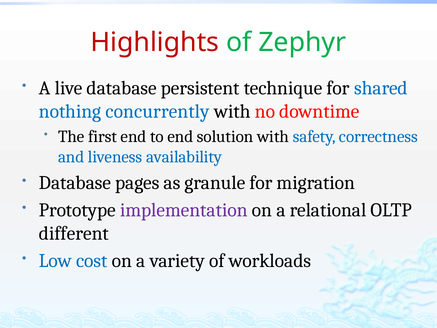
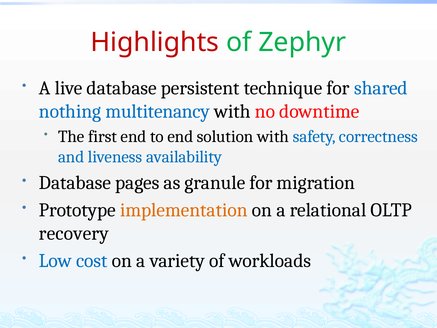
concurrently: concurrently -> multitenancy
implementation colour: purple -> orange
different: different -> recovery
